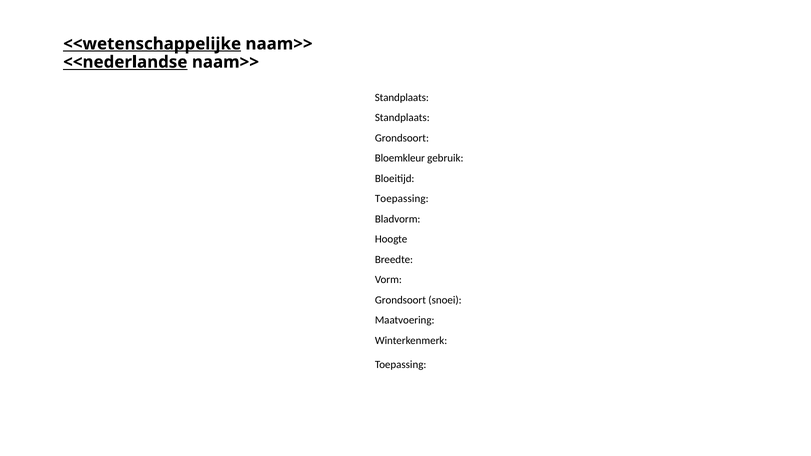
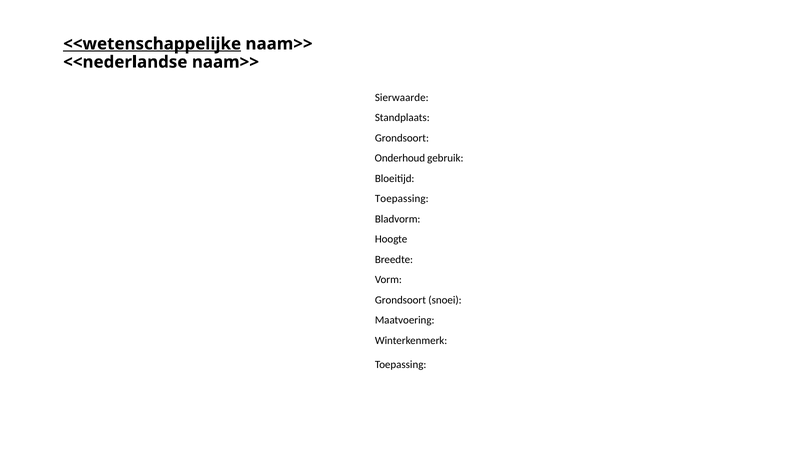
<<nederlandse underline: present -> none
Standplaats at (402, 98): Standplaats -> Sierwaarde
Bloemkleur: Bloemkleur -> Onderhoud
